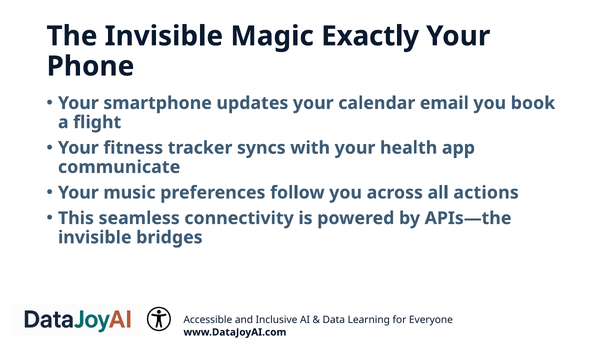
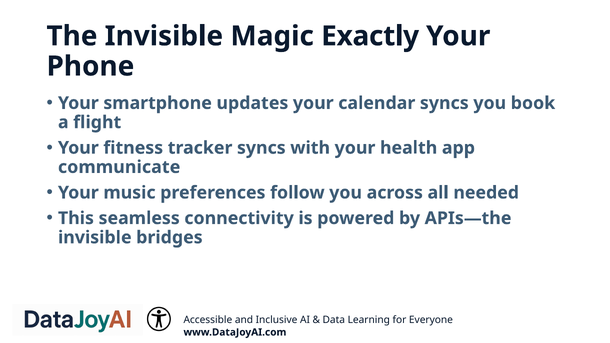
calendar email: email -> syncs
actions: actions -> needed
